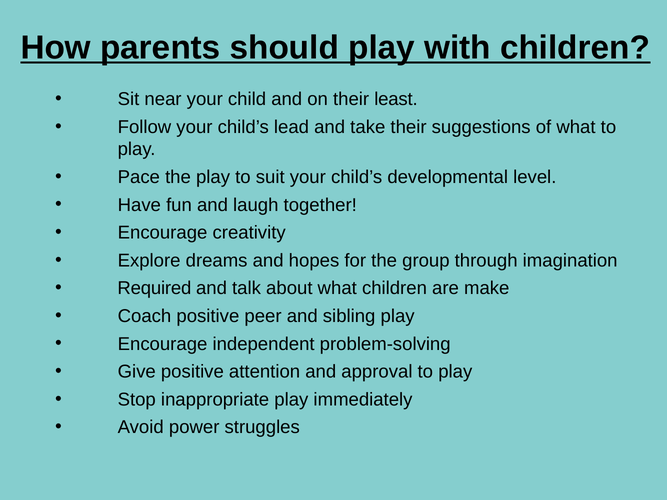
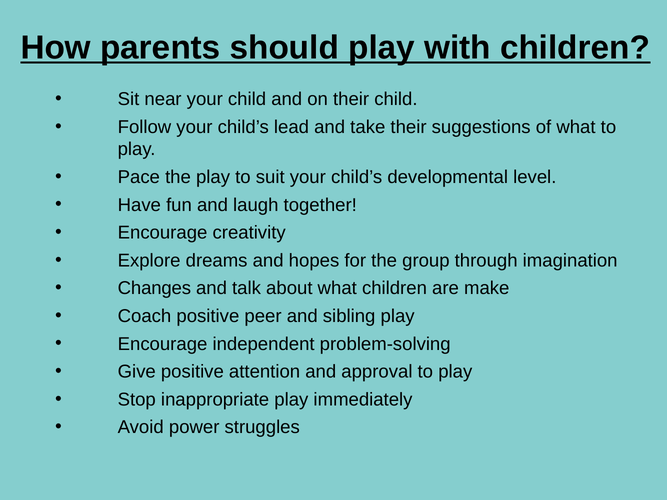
their least: least -> child
Required: Required -> Changes
